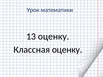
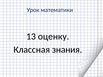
Классная оценку: оценку -> знания
